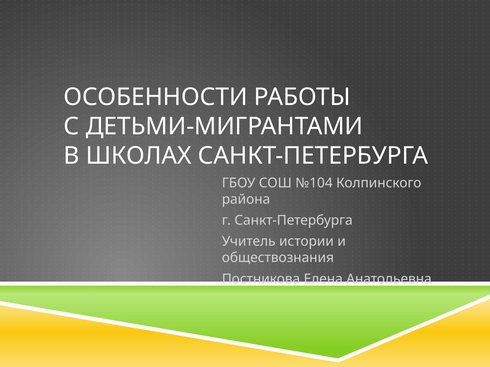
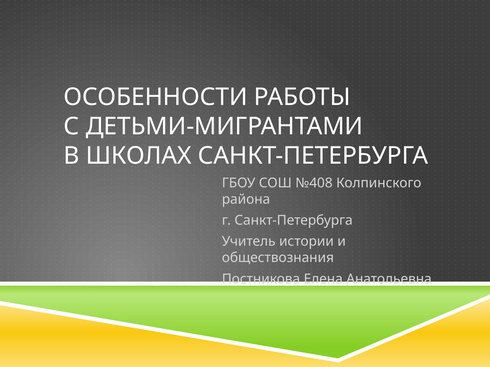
№104: №104 -> №408
